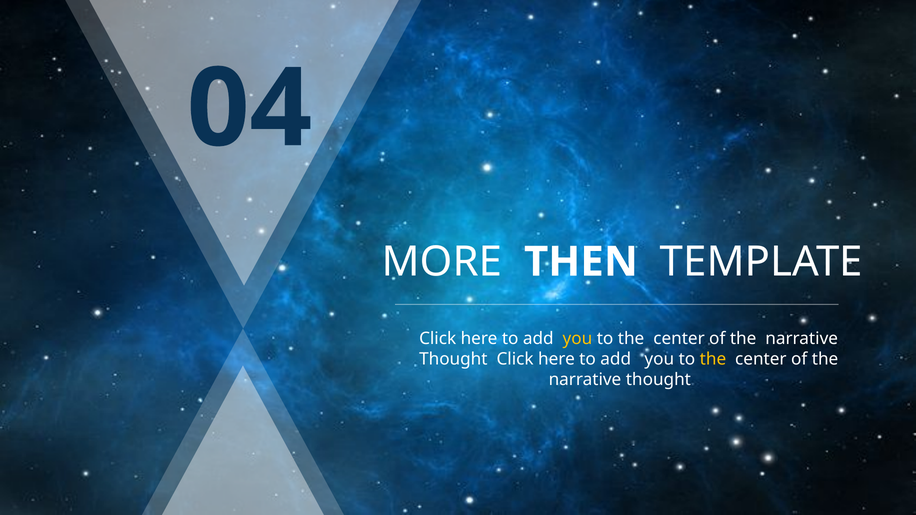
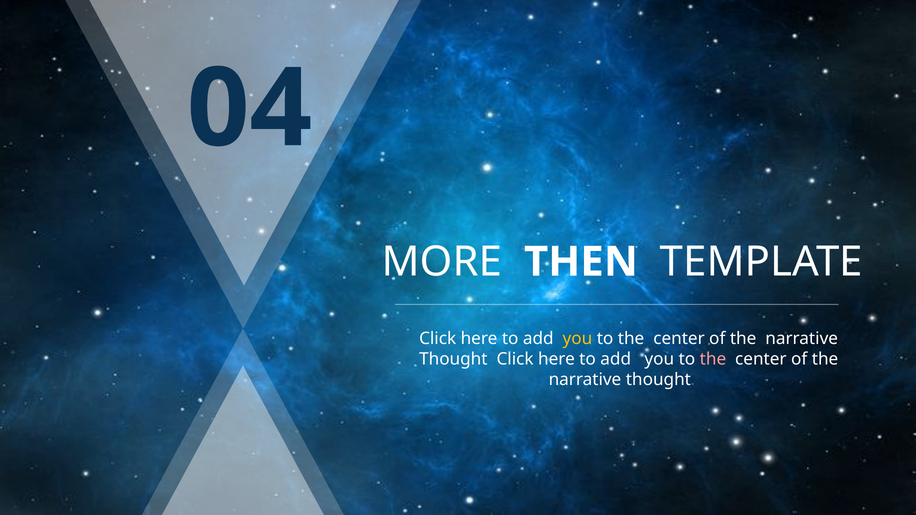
the at (713, 359) colour: yellow -> pink
